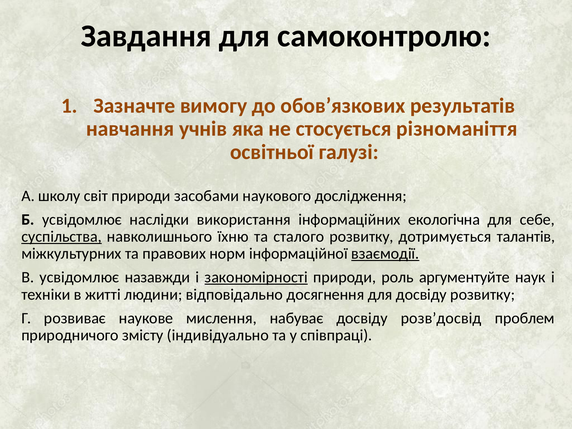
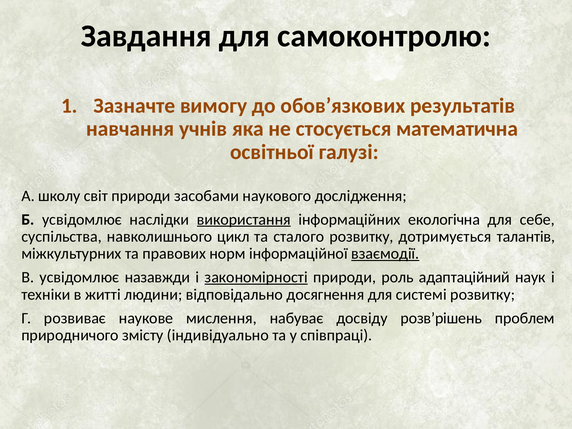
різноманіття: різноманіття -> математична
використання underline: none -> present
суспільства underline: present -> none
їхню: їхню -> цикл
аргументуйте: аргументуйте -> адаптаційний
для досвіду: досвіду -> системі
розв’досвід: розв’досвід -> розв’рішень
